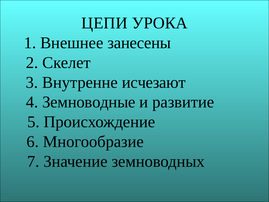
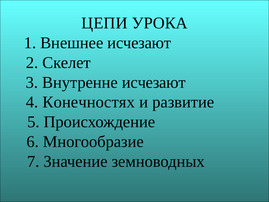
Внешнее занесены: занесены -> исчезают
Земноводные: Земноводные -> Конечностях
